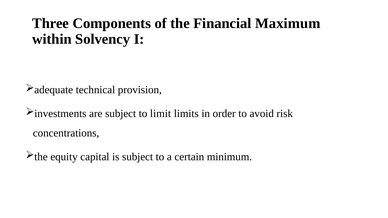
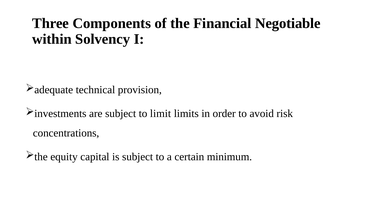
Maximum: Maximum -> Negotiable
